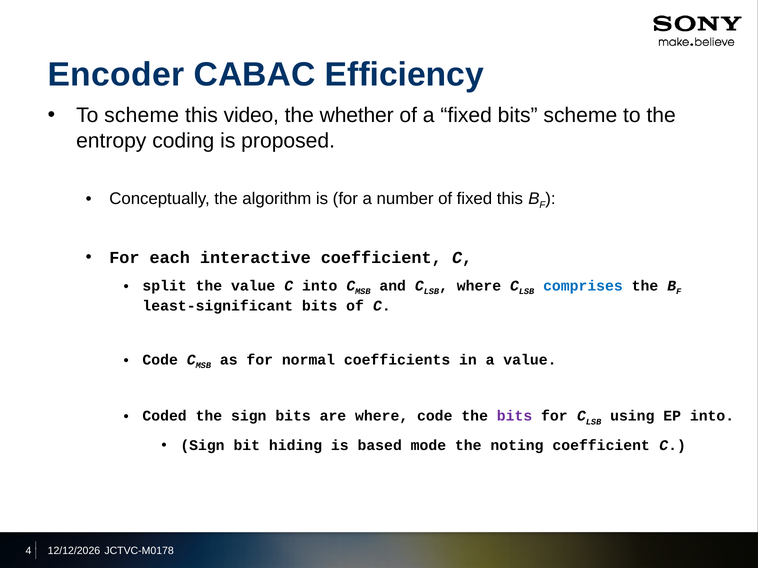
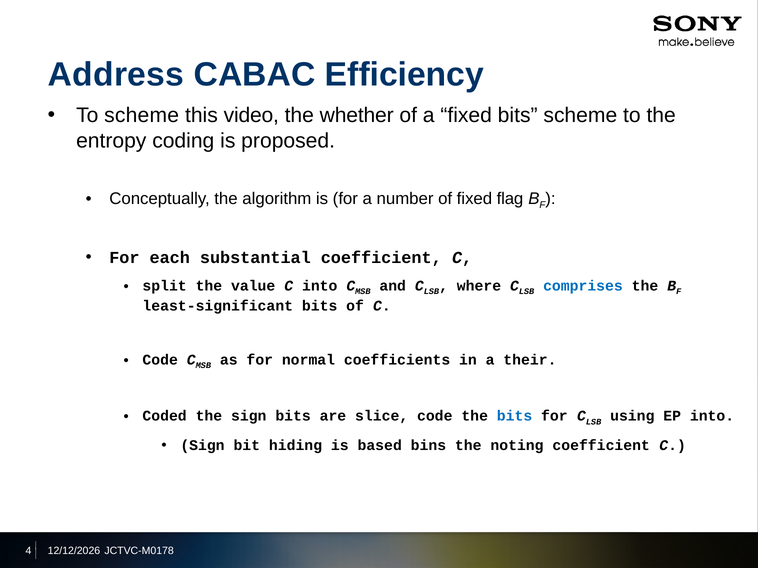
Encoder: Encoder -> Address
fixed this: this -> flag
interactive: interactive -> substantial
a value: value -> their
are where: where -> slice
bits at (515, 416) colour: purple -> blue
mode: mode -> bins
